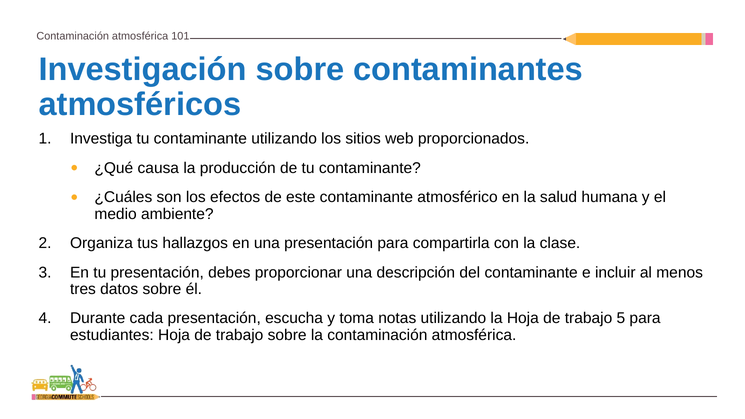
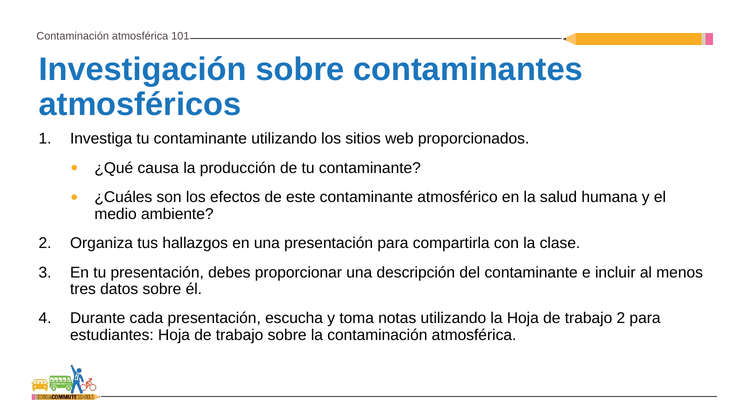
trabajo 5: 5 -> 2
